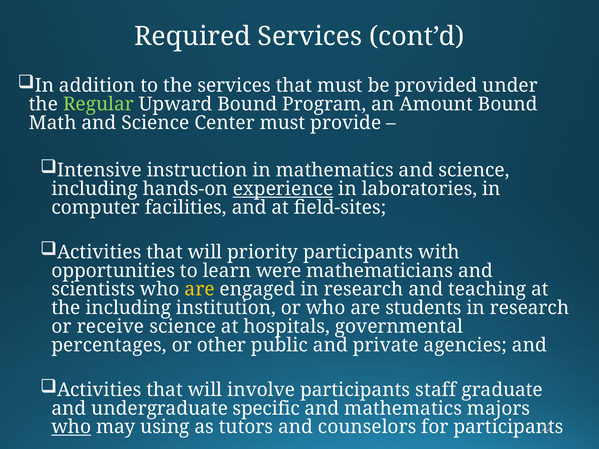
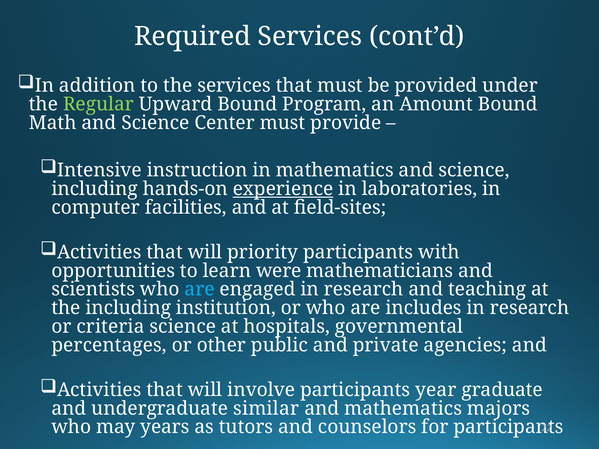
are at (200, 290) colour: yellow -> light blue
students: students -> includes
receive: receive -> criteria
staff: staff -> year
specific: specific -> similar
who at (71, 427) underline: present -> none
using: using -> years
